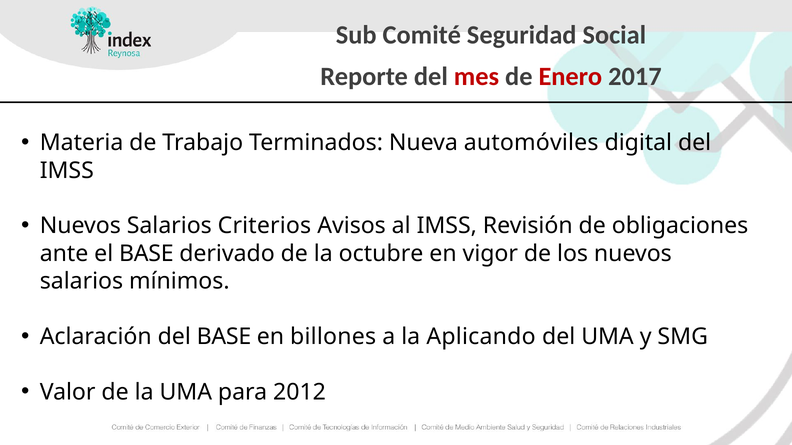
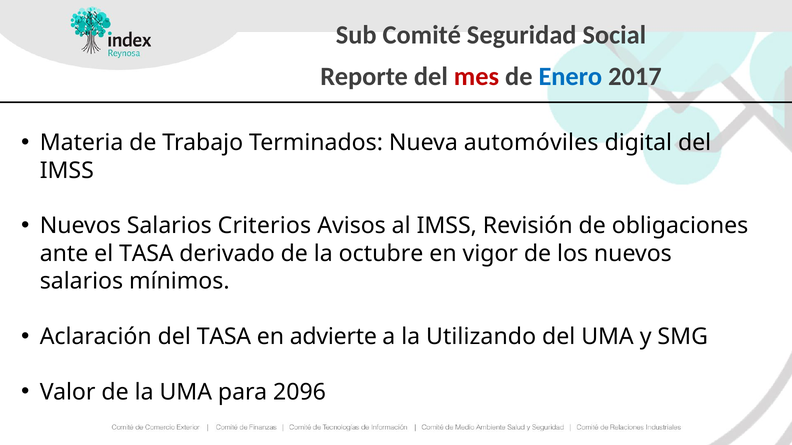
Enero colour: red -> blue
el BASE: BASE -> TASA
del BASE: BASE -> TASA
billones: billones -> advierte
Aplicando: Aplicando -> Utilizando
2012: 2012 -> 2096
